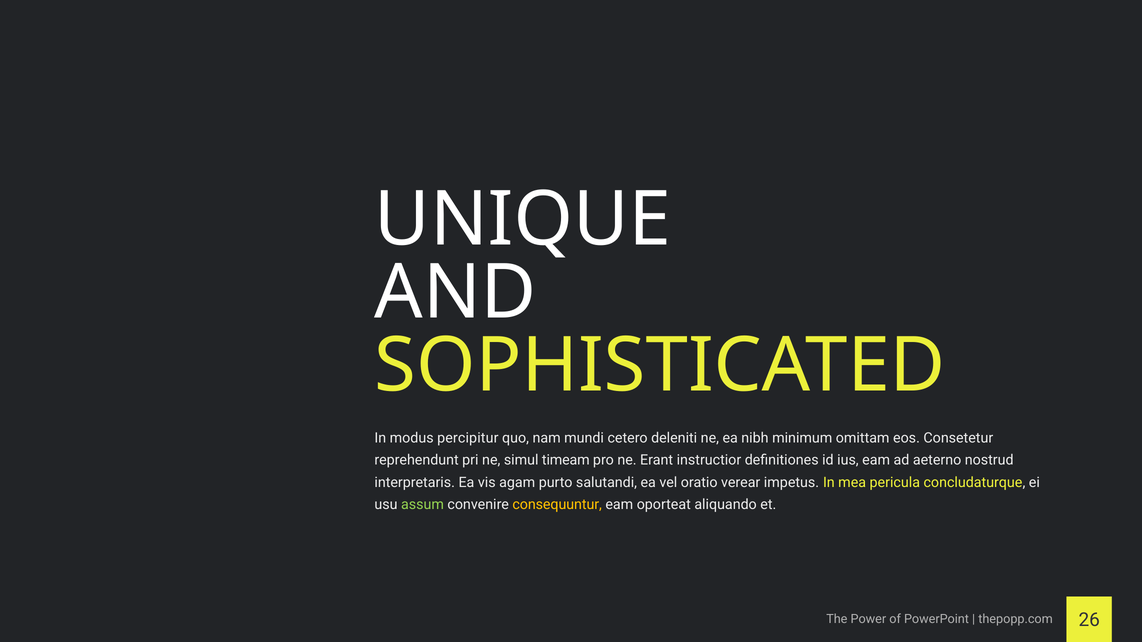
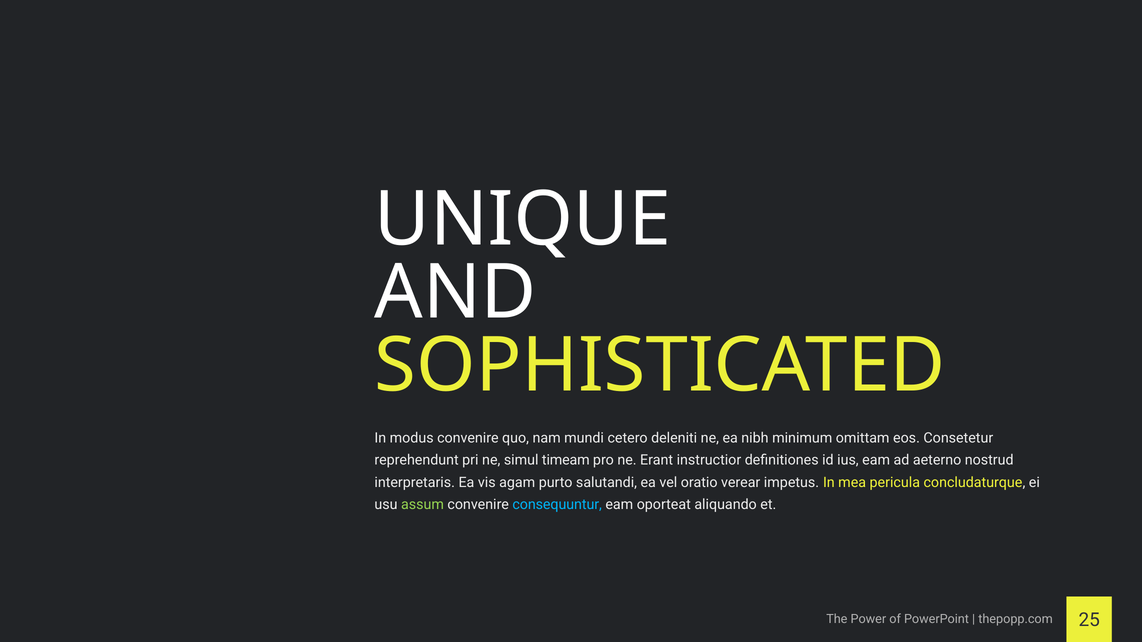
modus percipitur: percipitur -> convenire
consequuntur colour: yellow -> light blue
26: 26 -> 25
